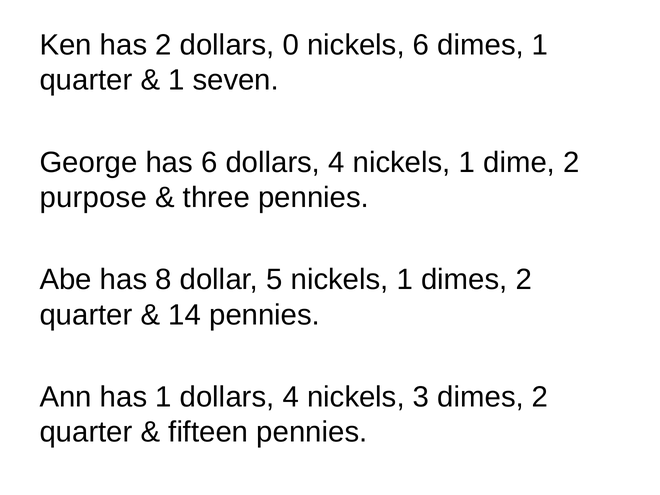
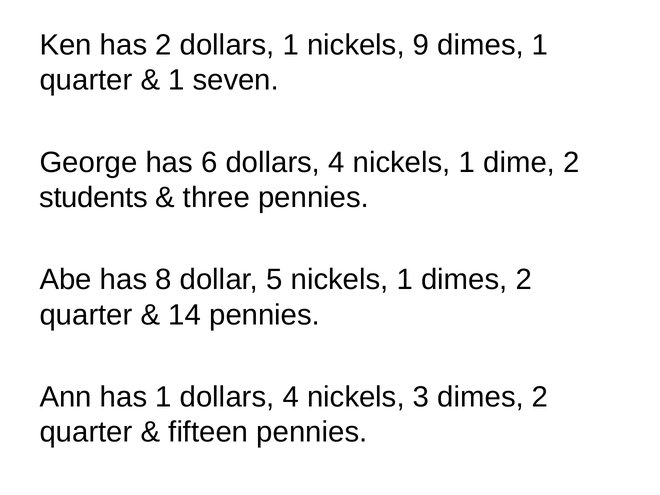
dollars 0: 0 -> 1
nickels 6: 6 -> 9
purpose: purpose -> students
